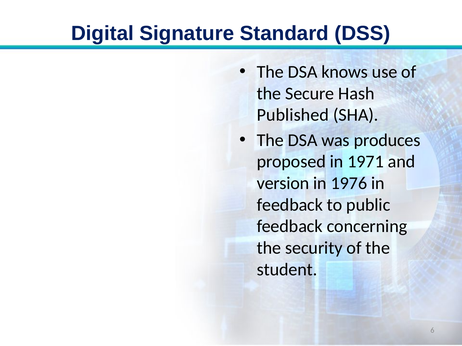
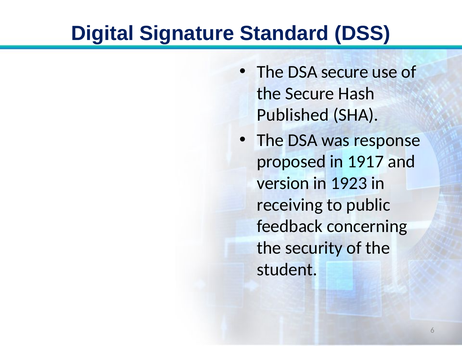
DSA knows: knows -> secure
produces: produces -> response
1971: 1971 -> 1917
1976: 1976 -> 1923
feedback at (290, 205): feedback -> receiving
